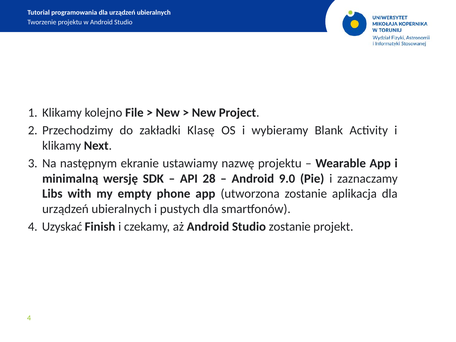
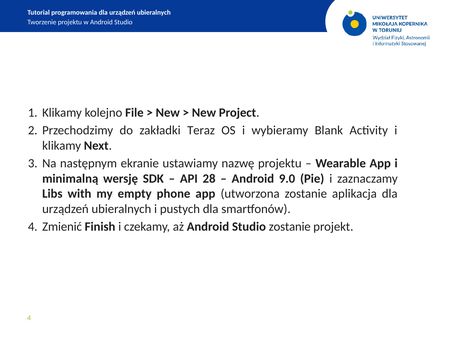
Klasę: Klasę -> Teraz
Uzyskać: Uzyskać -> Zmienić
